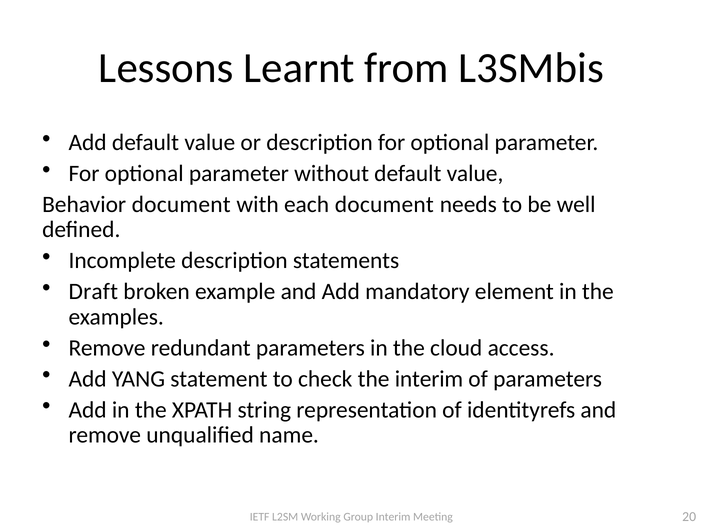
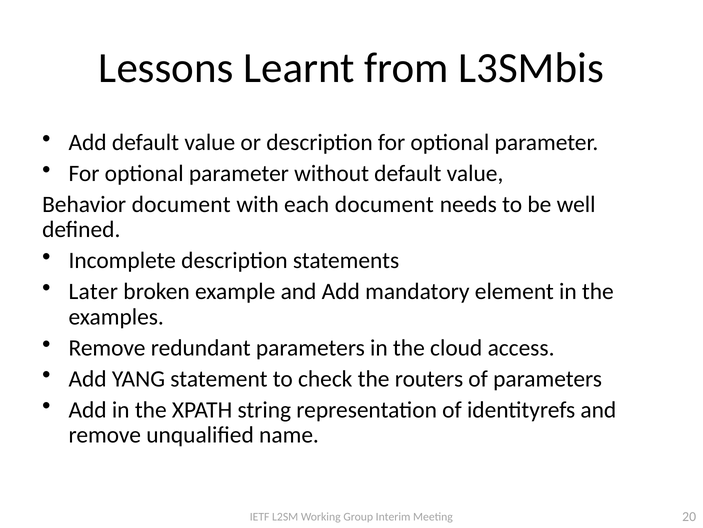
Draft: Draft -> Later
the interim: interim -> routers
